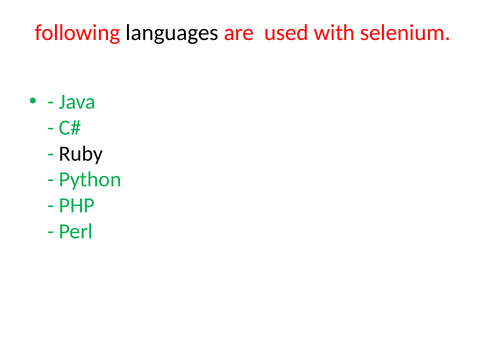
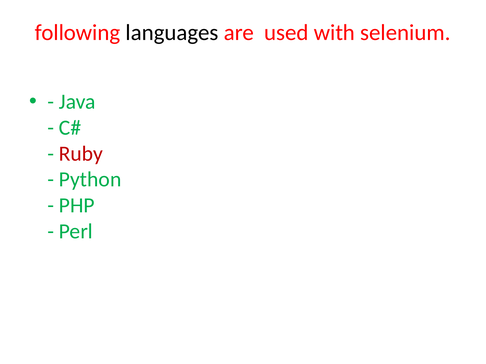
Ruby colour: black -> red
